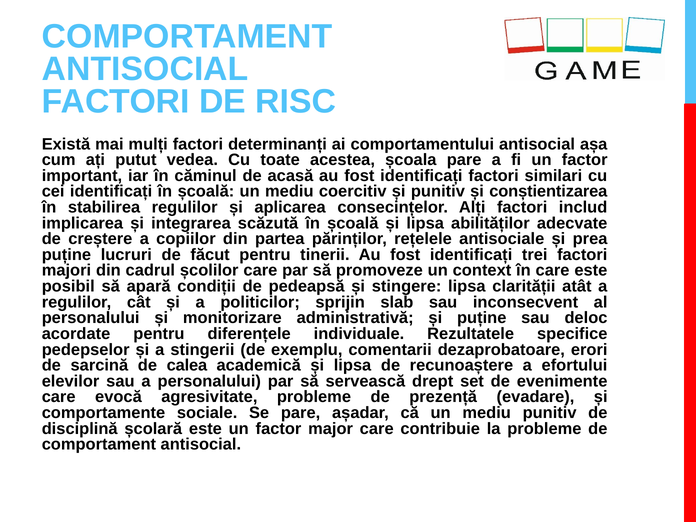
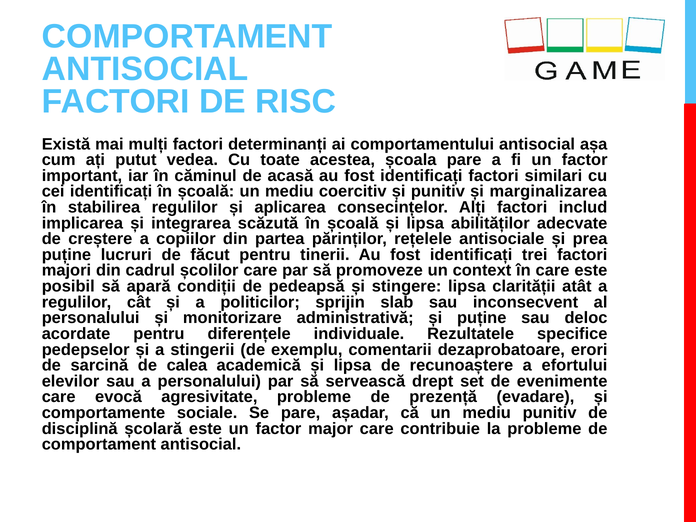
conștientizarea: conștientizarea -> marginalizarea
